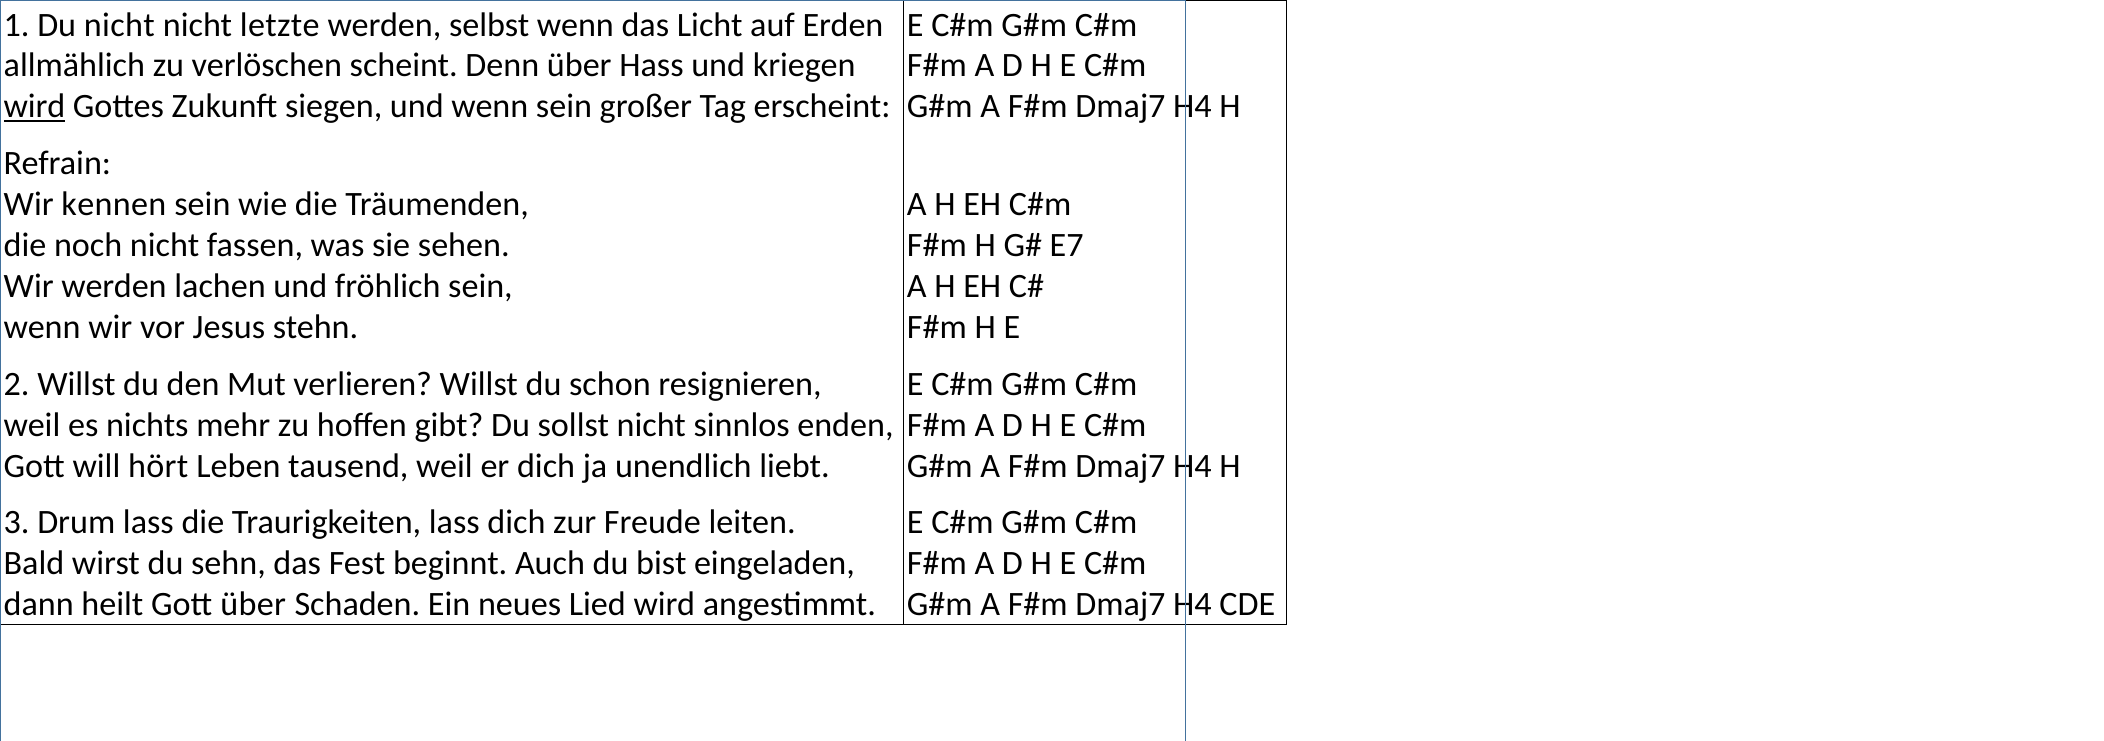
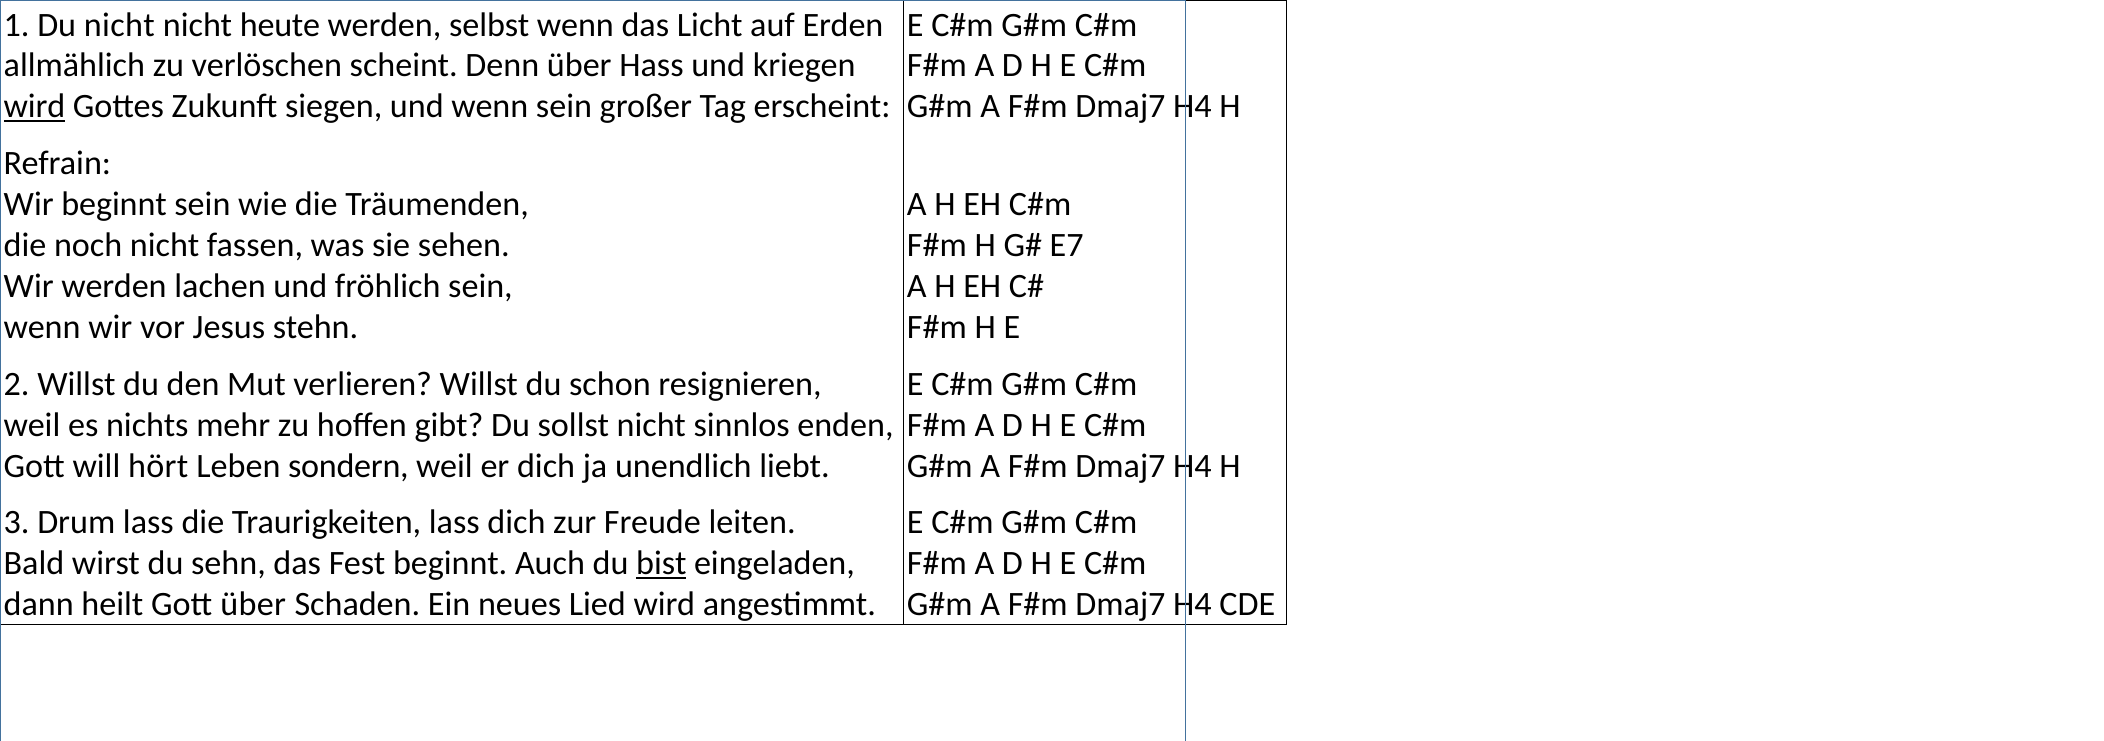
letzte: letzte -> heute
Wir kennen: kennen -> beginnt
tausend: tausend -> sondern
bist underline: none -> present
